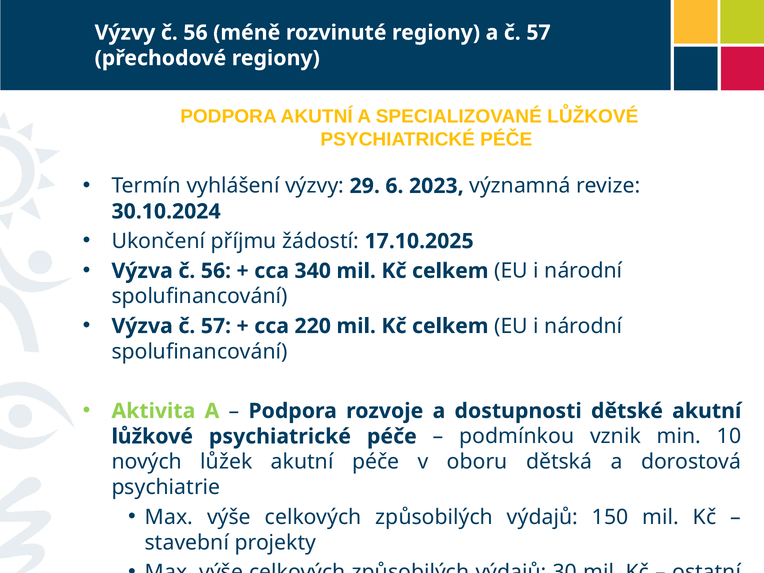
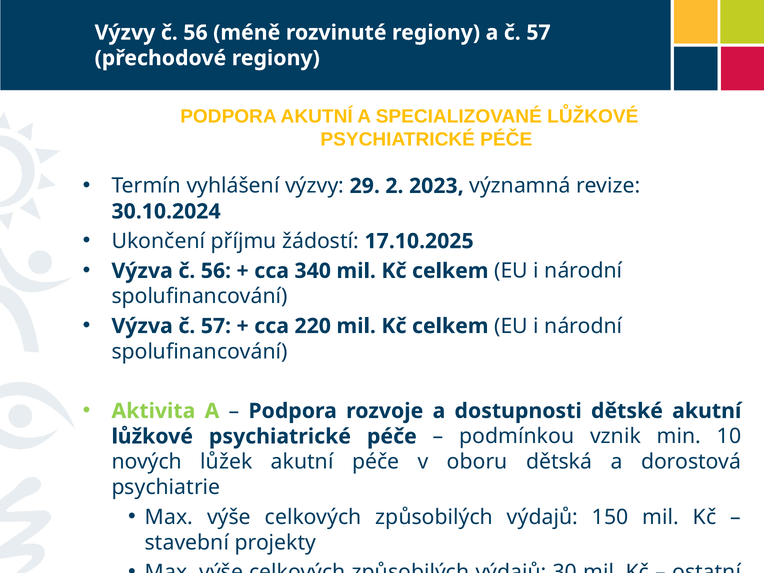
6: 6 -> 2
